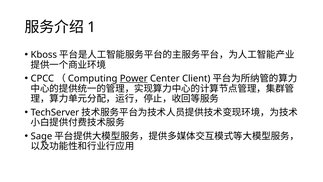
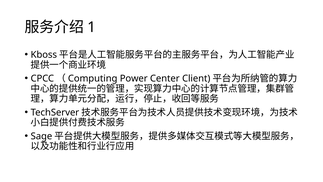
Power underline: present -> none
